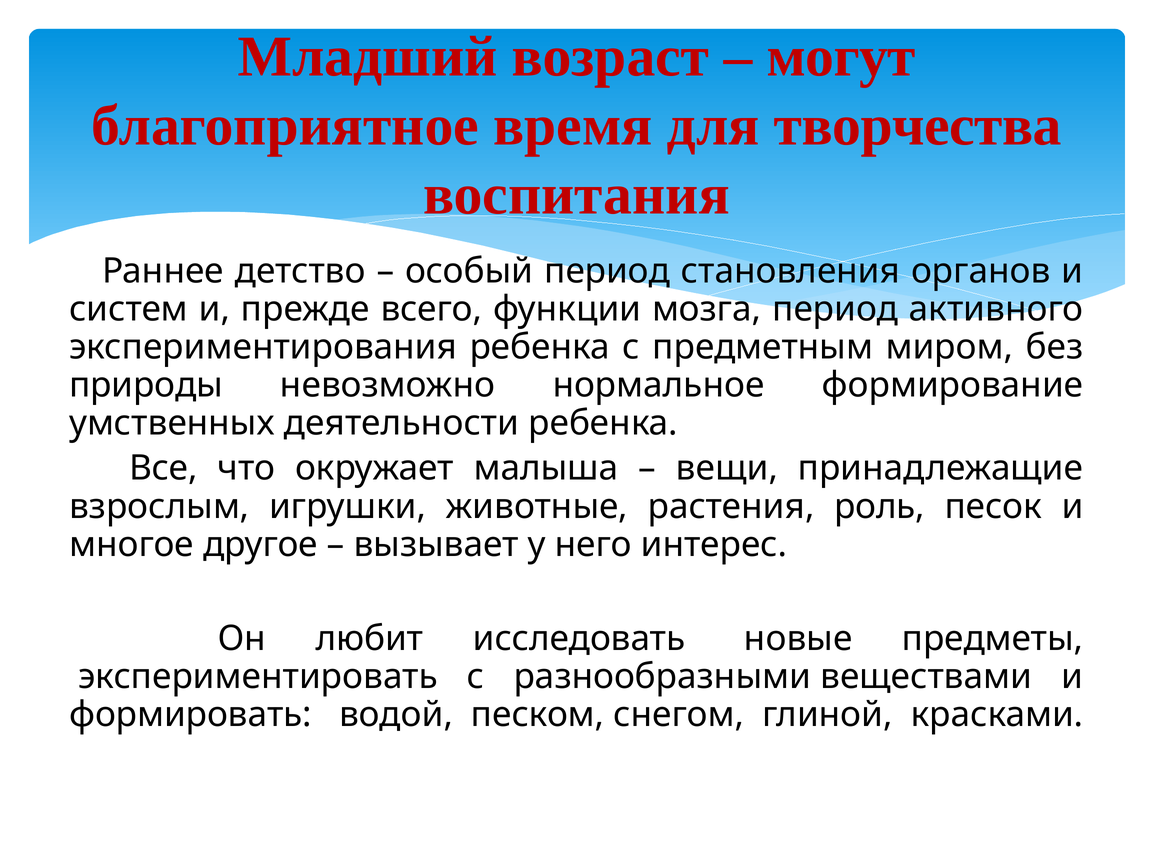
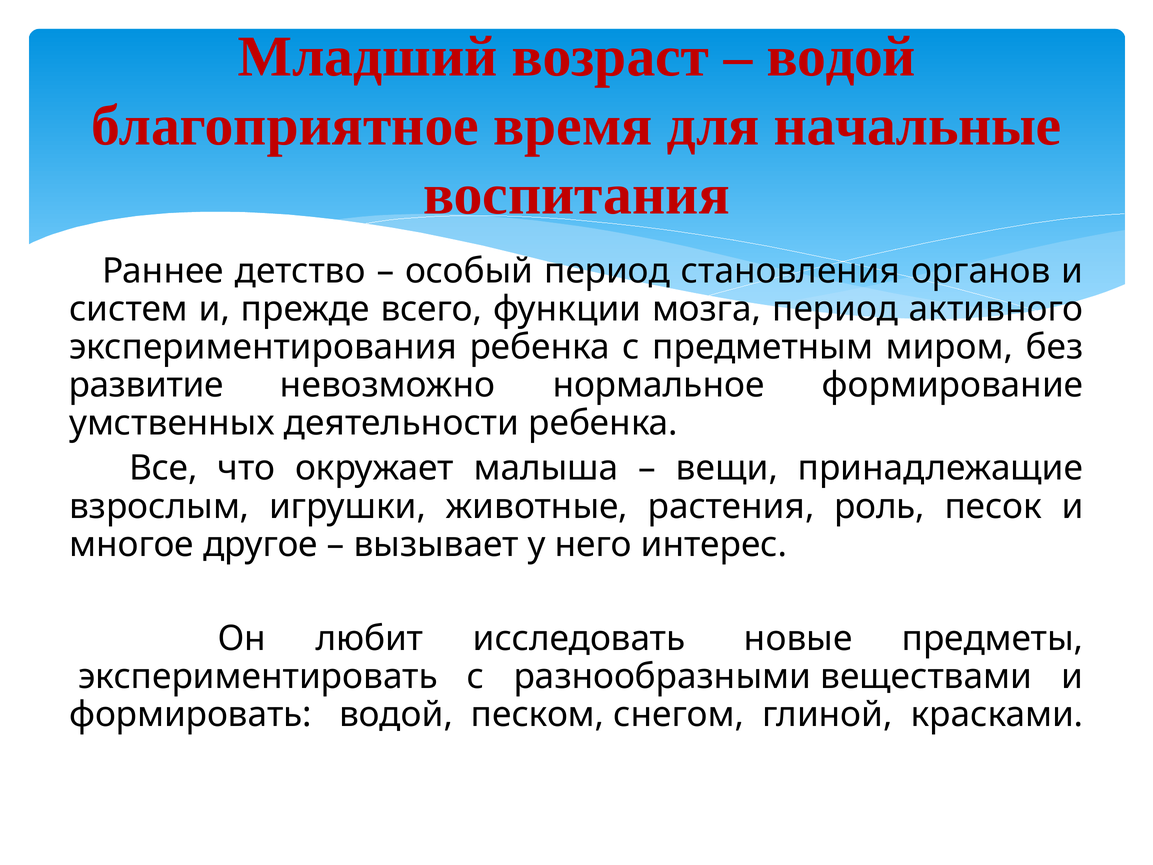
могут at (841, 56): могут -> водой
творчества: творчества -> начальные
природы: природы -> развитие
